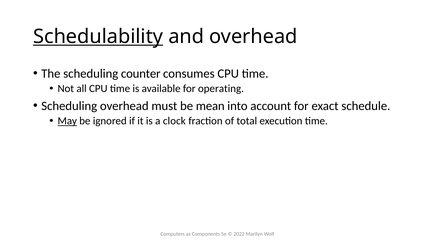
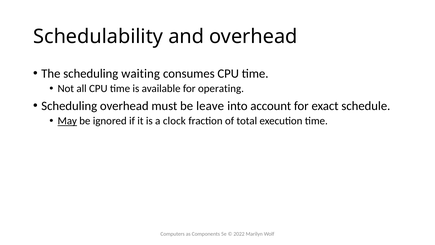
Schedulability underline: present -> none
counter: counter -> waiting
mean: mean -> leave
